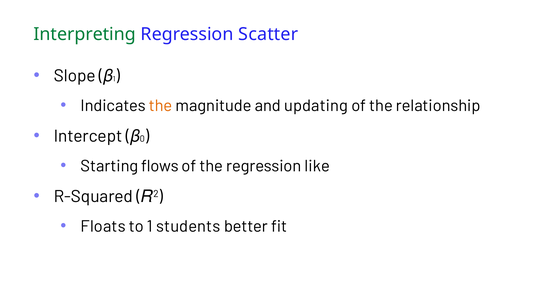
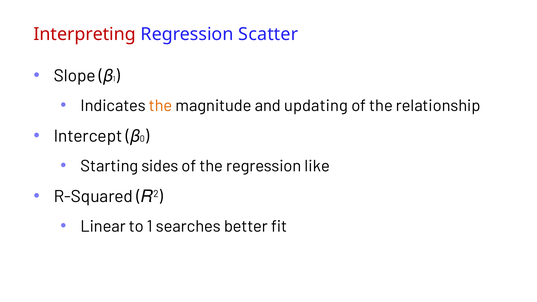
Interpreting colour: green -> red
flows: flows -> sides
Floats: Floats -> Linear
students: students -> searches
